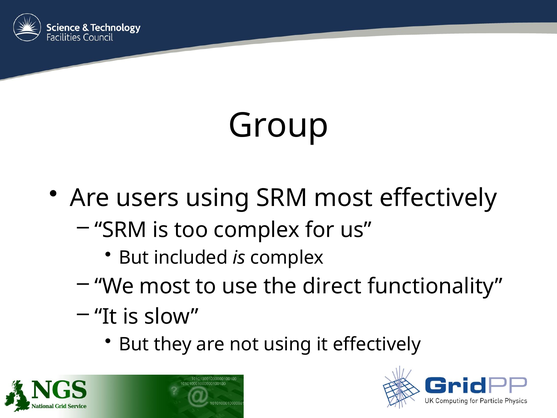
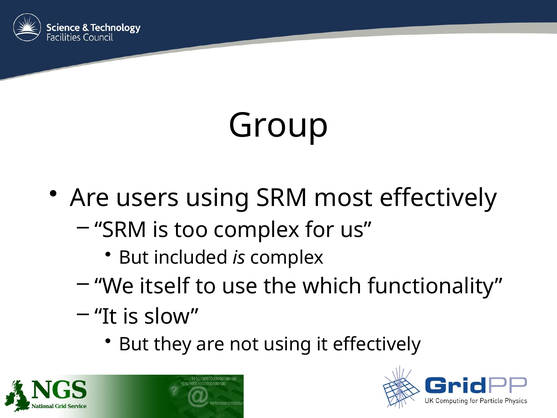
We most: most -> itself
direct: direct -> which
